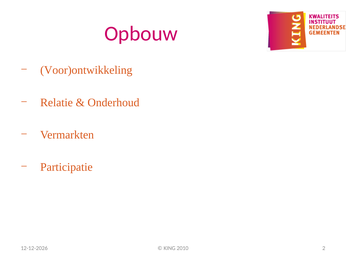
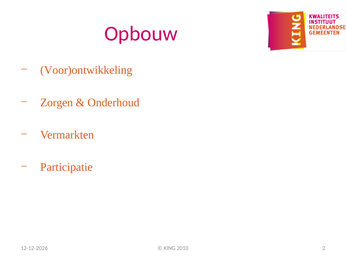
Relatie: Relatie -> Zorgen
